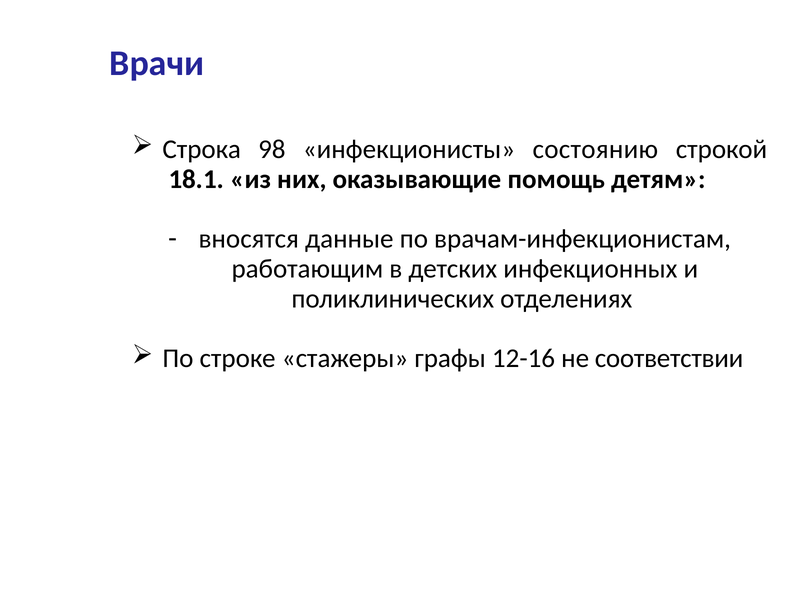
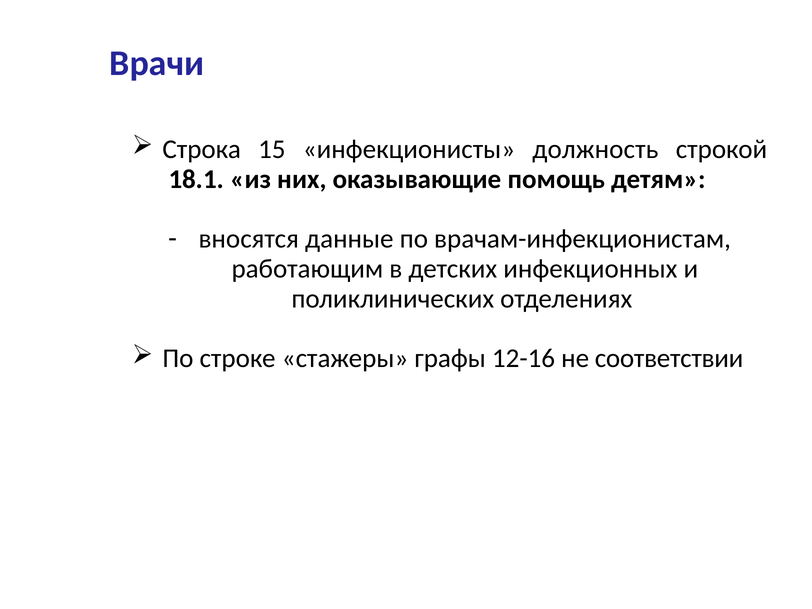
98: 98 -> 15
состоянию: состоянию -> должность
